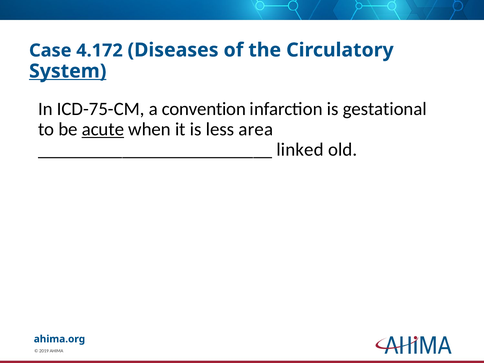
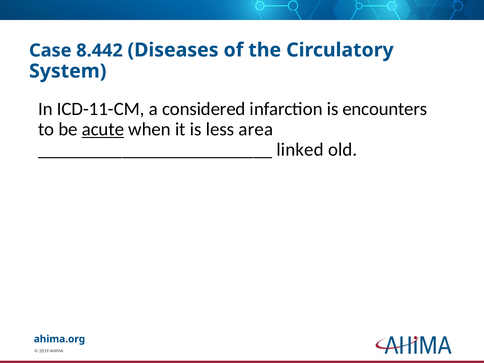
4.172: 4.172 -> 8.442
System underline: present -> none
ICD-75-CM: ICD-75-CM -> ICD-11-CM
convention: convention -> considered
gestational: gestational -> encounters
